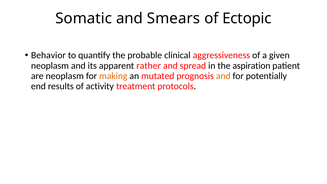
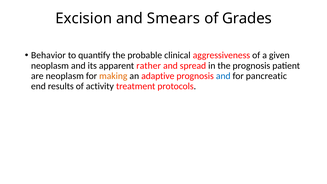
Somatic: Somatic -> Excision
Ectopic: Ectopic -> Grades
the aspiration: aspiration -> prognosis
mutated: mutated -> adaptive
and at (223, 76) colour: orange -> blue
potentially: potentially -> pancreatic
